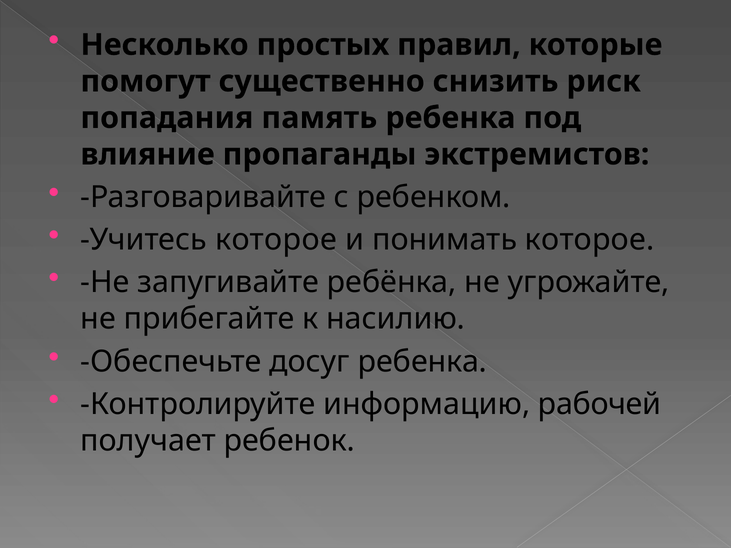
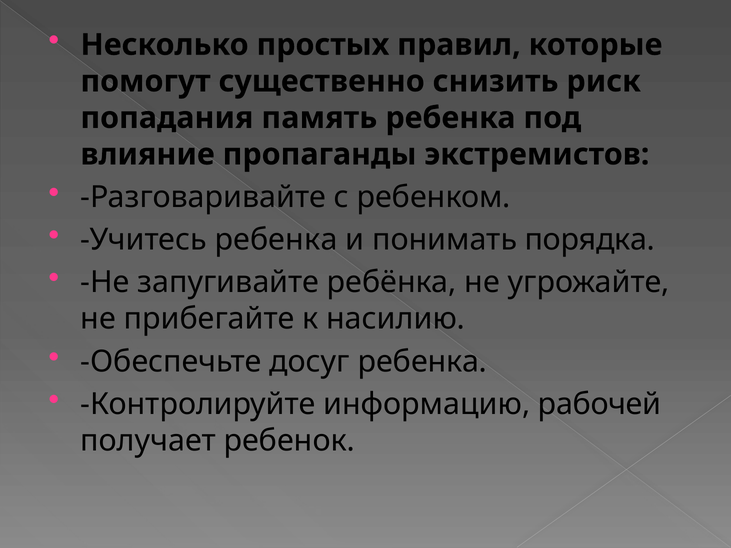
Учитесь которое: которое -> ребенка
понимать которое: которое -> порядка
